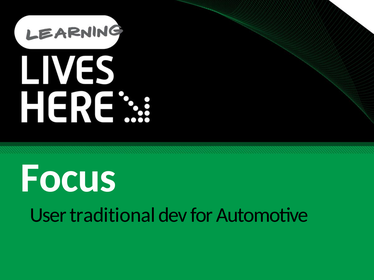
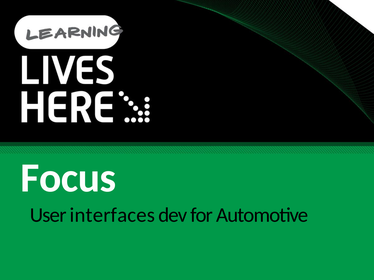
traditional: traditional -> interfaces
